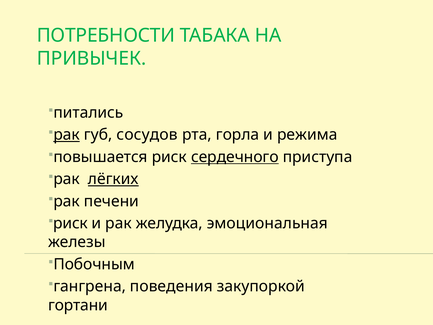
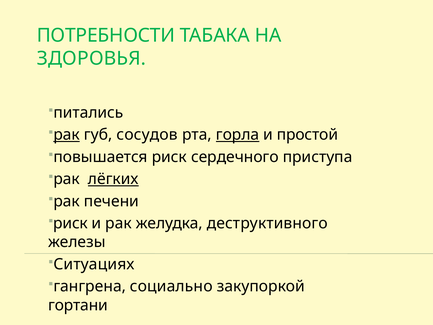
ПРИВЫЧЕК: ПРИВЫЧЕК -> ЗДОРОВЬЯ
горла underline: none -> present
режима: режима -> простой
сердечного underline: present -> none
эмоциональная: эмоциональная -> деструктивного
Побочным: Побочным -> Ситуациях
поведения: поведения -> социально
